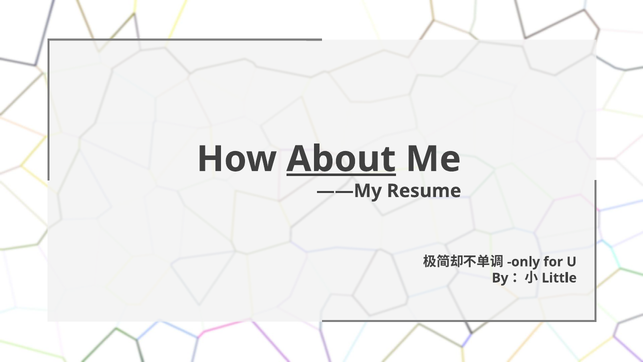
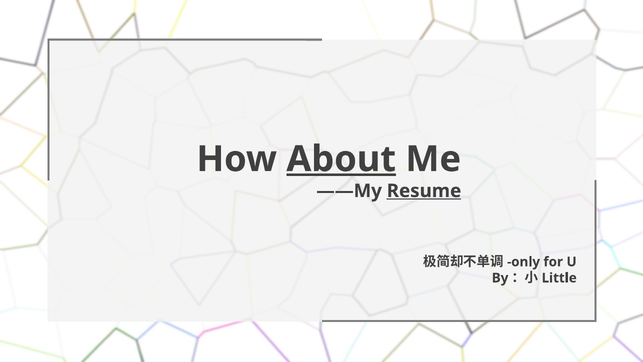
Resume underline: none -> present
